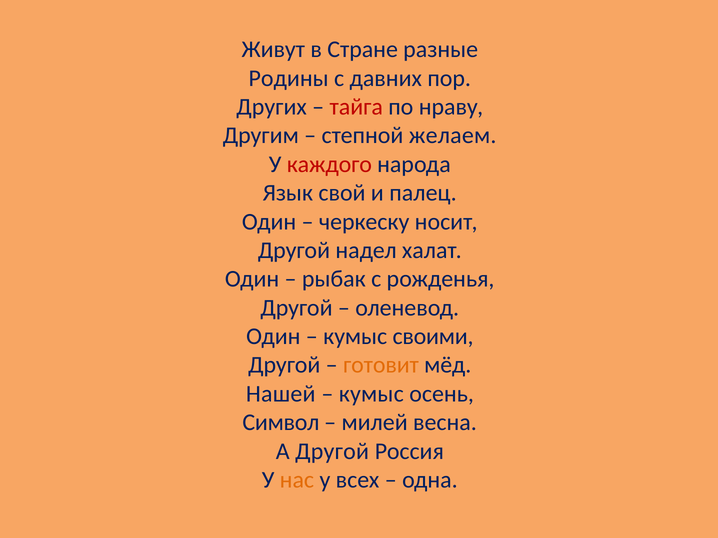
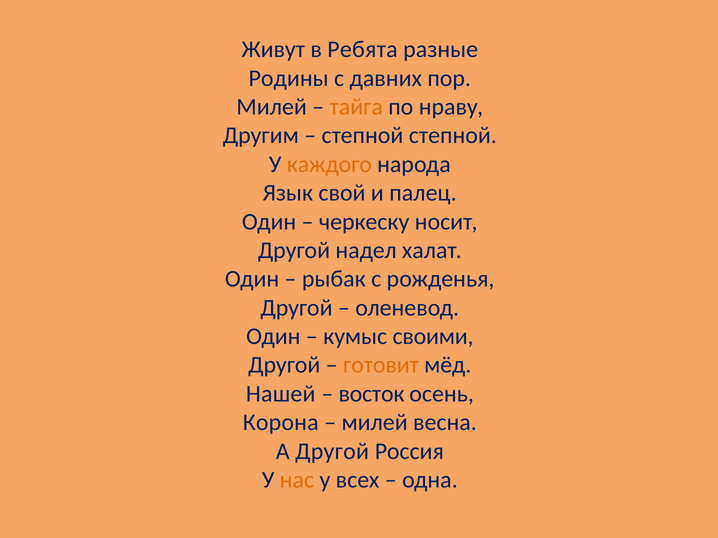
Стране: Стране -> Ребята
Других at (272, 107): Других -> Милей
тайга colour: red -> orange
степной желаем: желаем -> степной
каждого colour: red -> orange
кумыс at (371, 394): кумыс -> восток
Символ: Символ -> Корона
